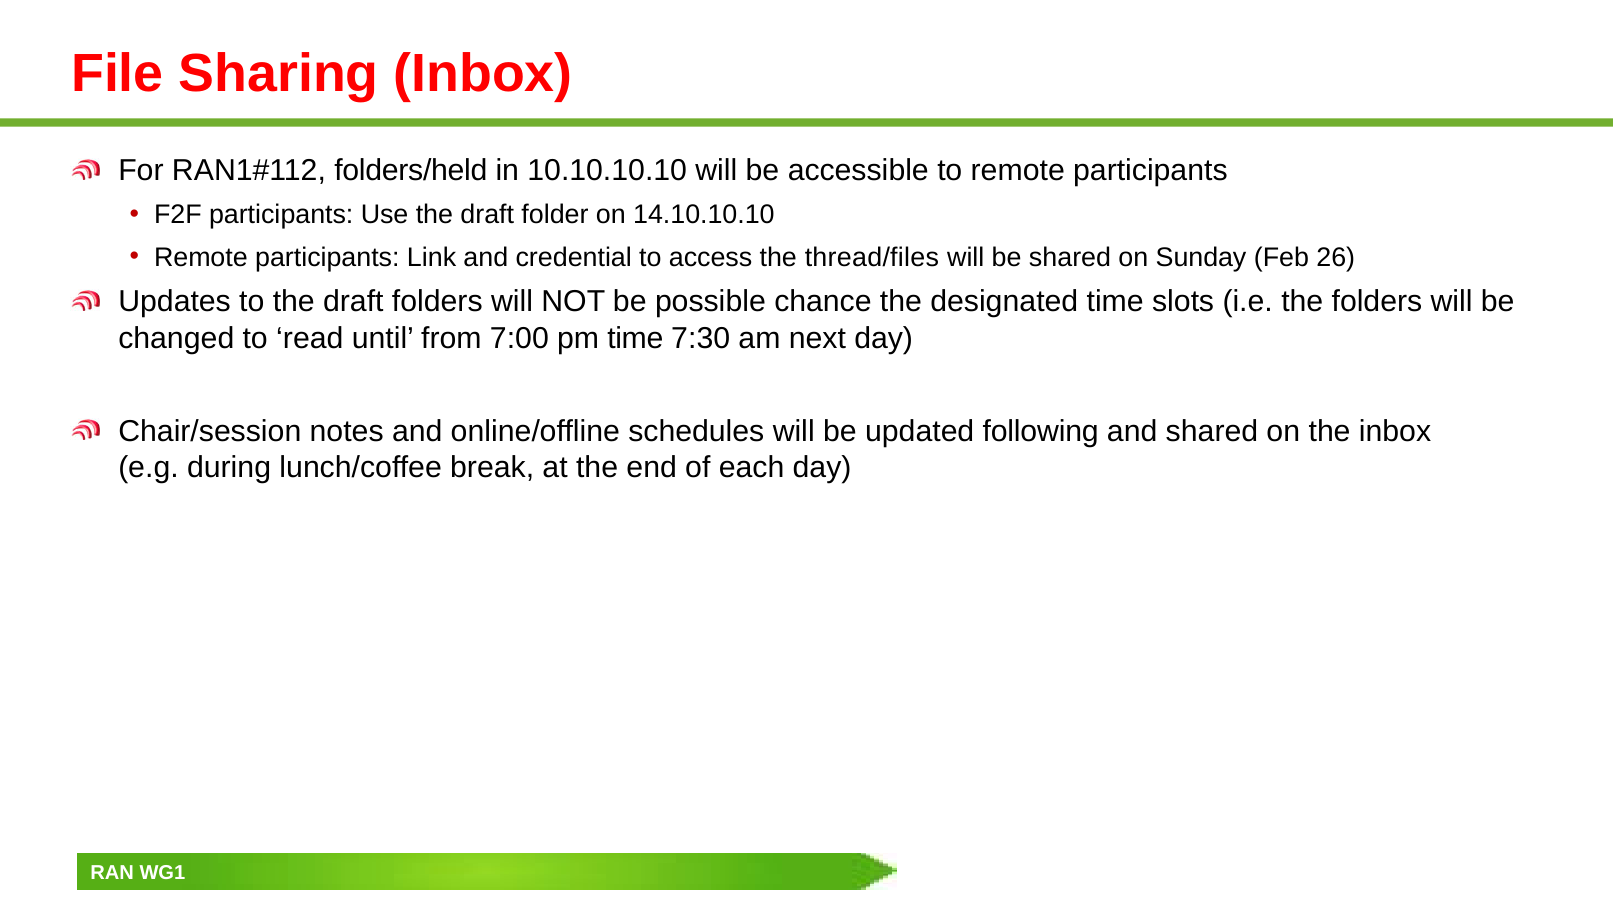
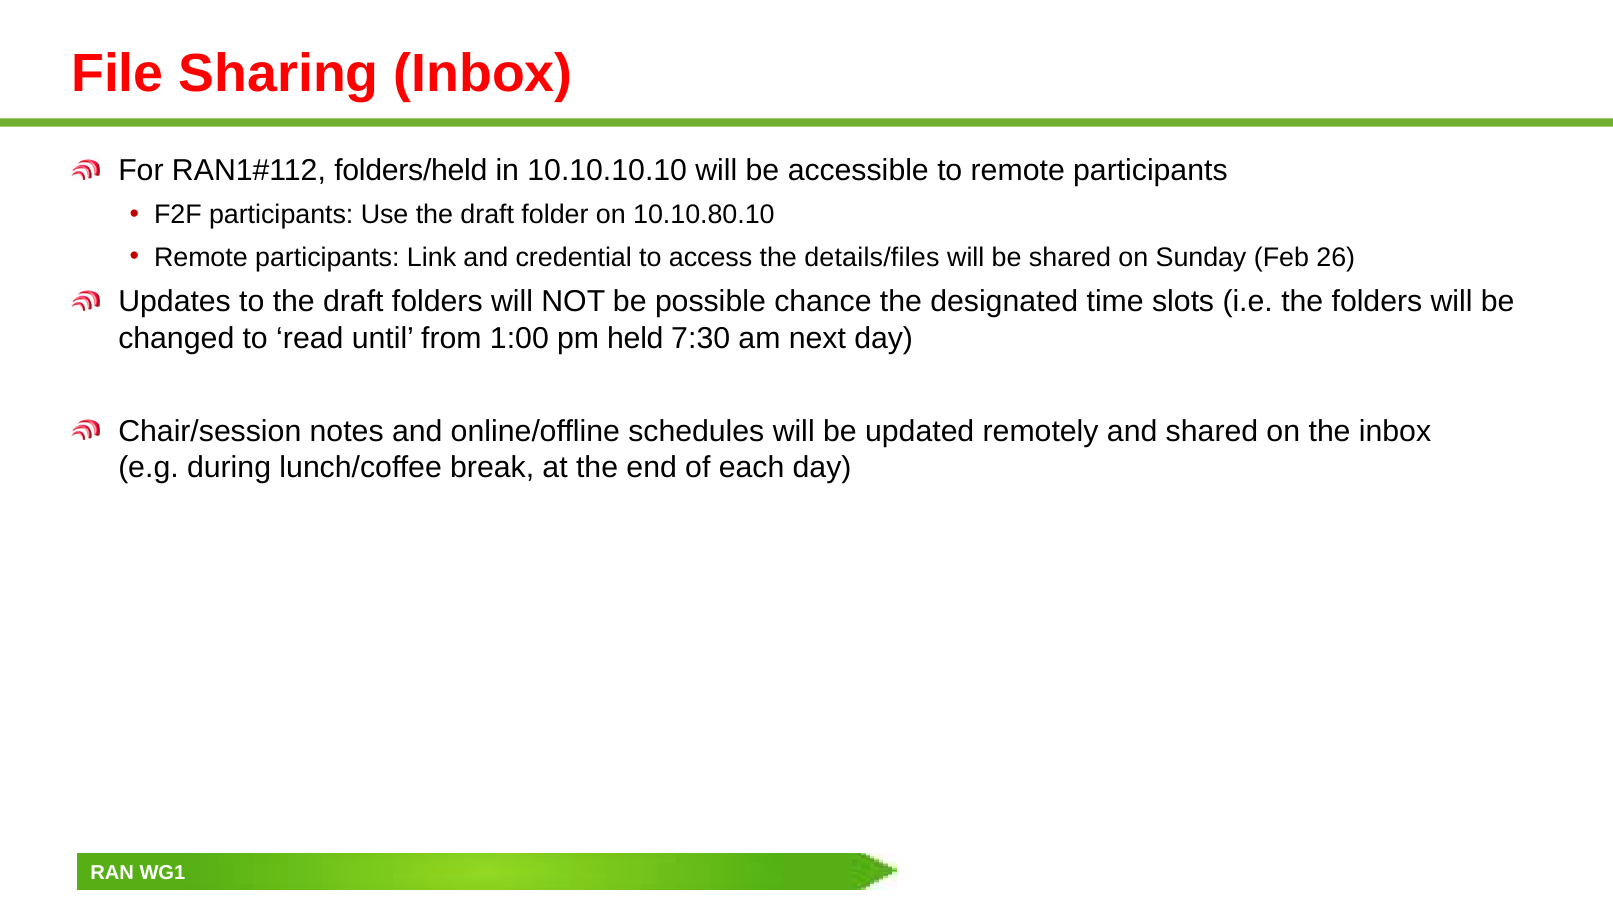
14.10.10.10: 14.10.10.10 -> 10.10.80.10
thread/files: thread/files -> details/files
7:00: 7:00 -> 1:00
pm time: time -> held
following: following -> remotely
